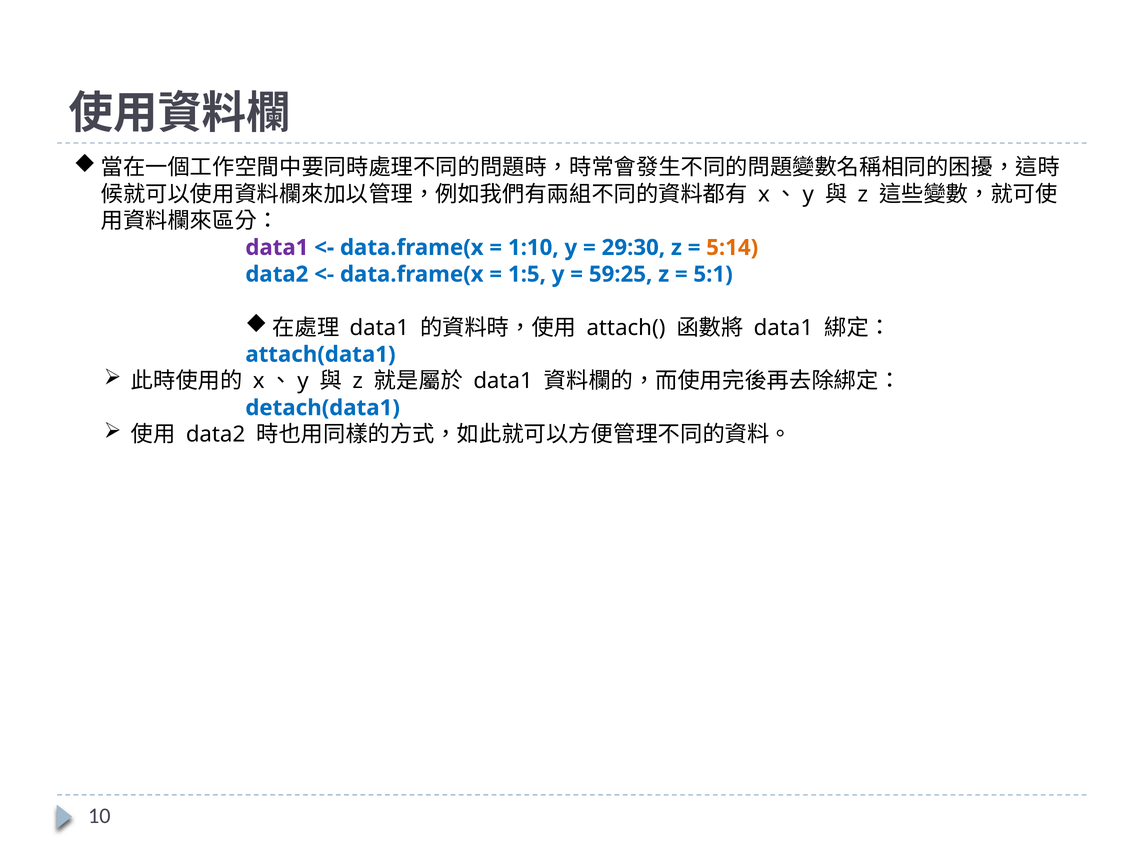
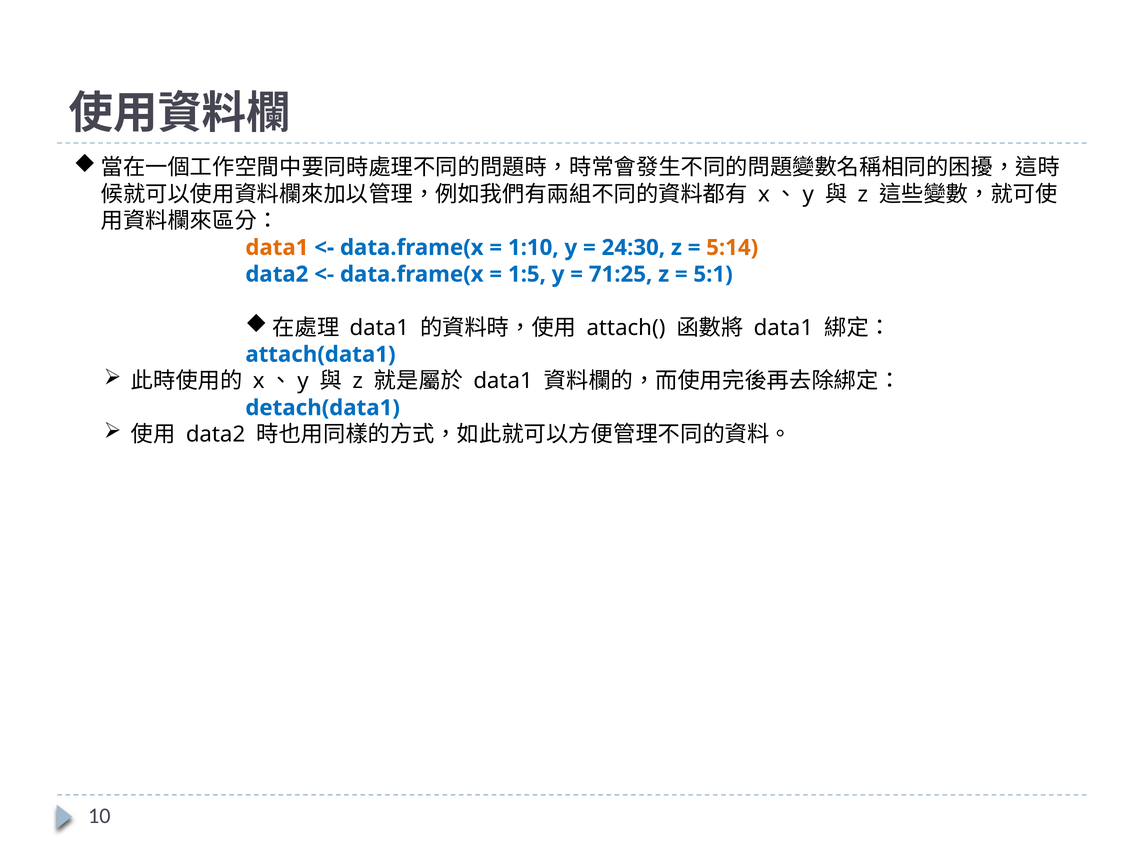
data1 at (277, 248) colour: purple -> orange
29:30: 29:30 -> 24:30
59:25: 59:25 -> 71:25
